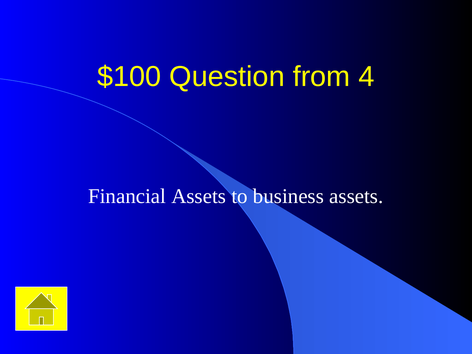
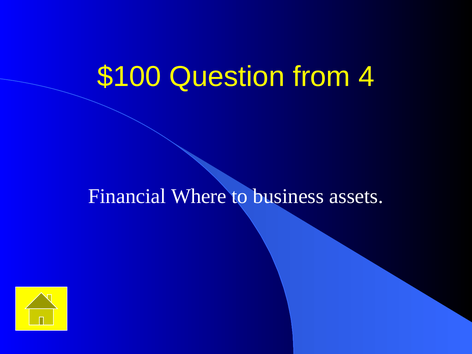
Financial Assets: Assets -> Where
